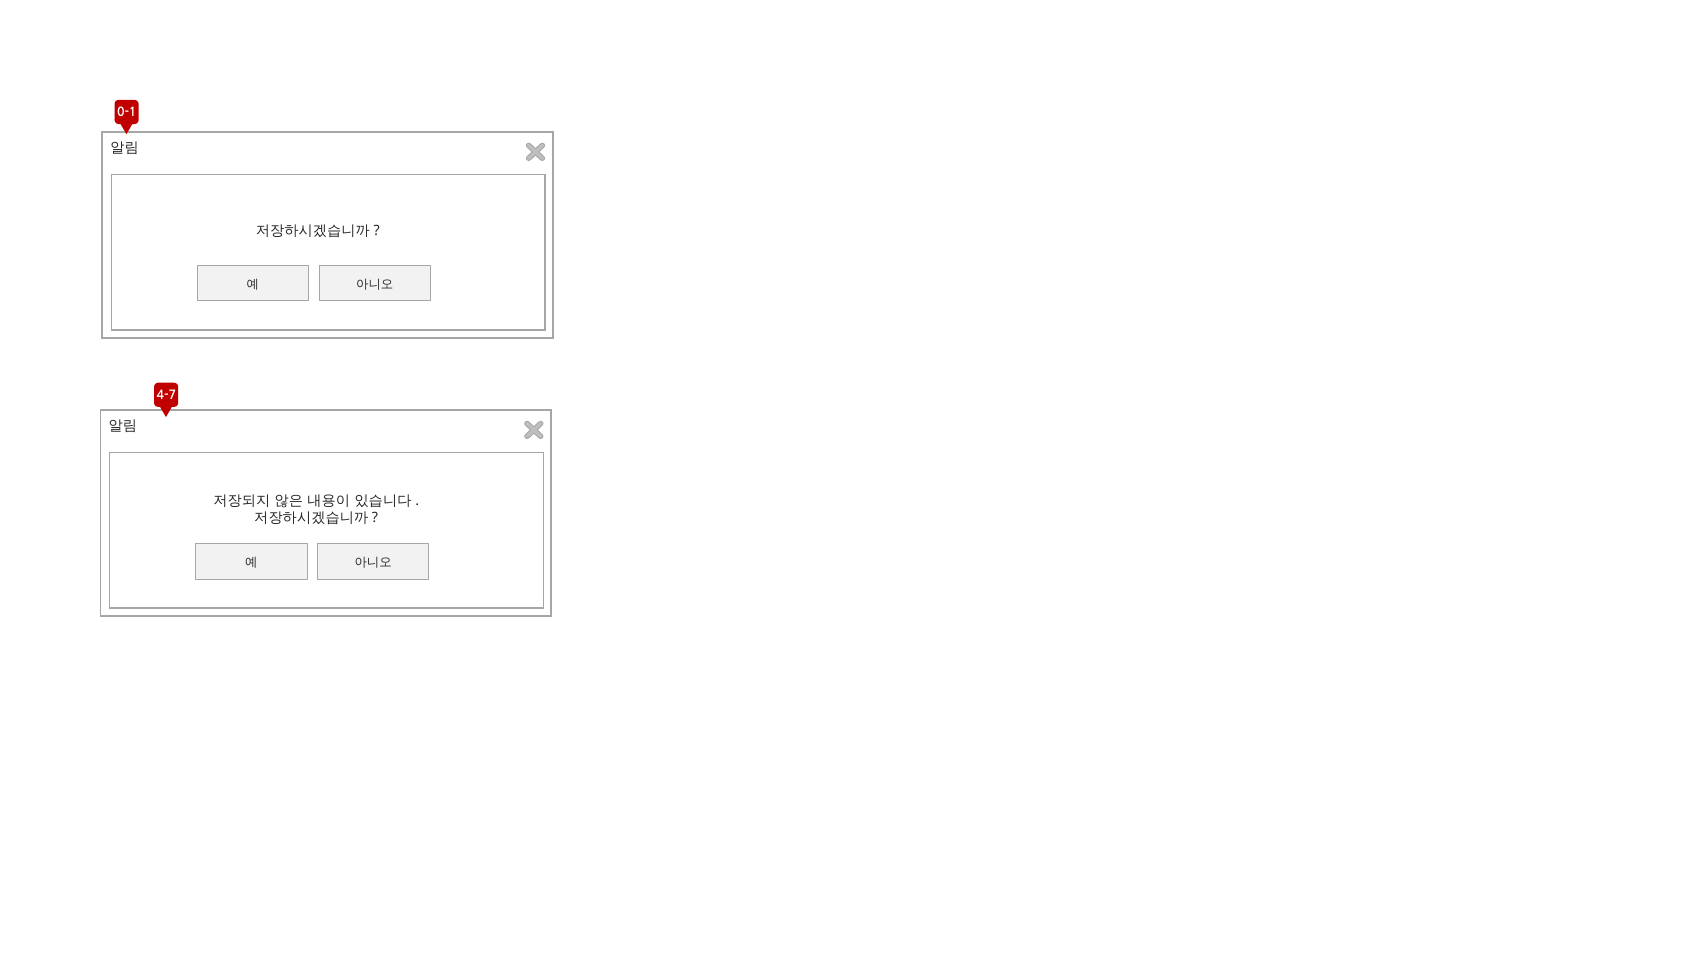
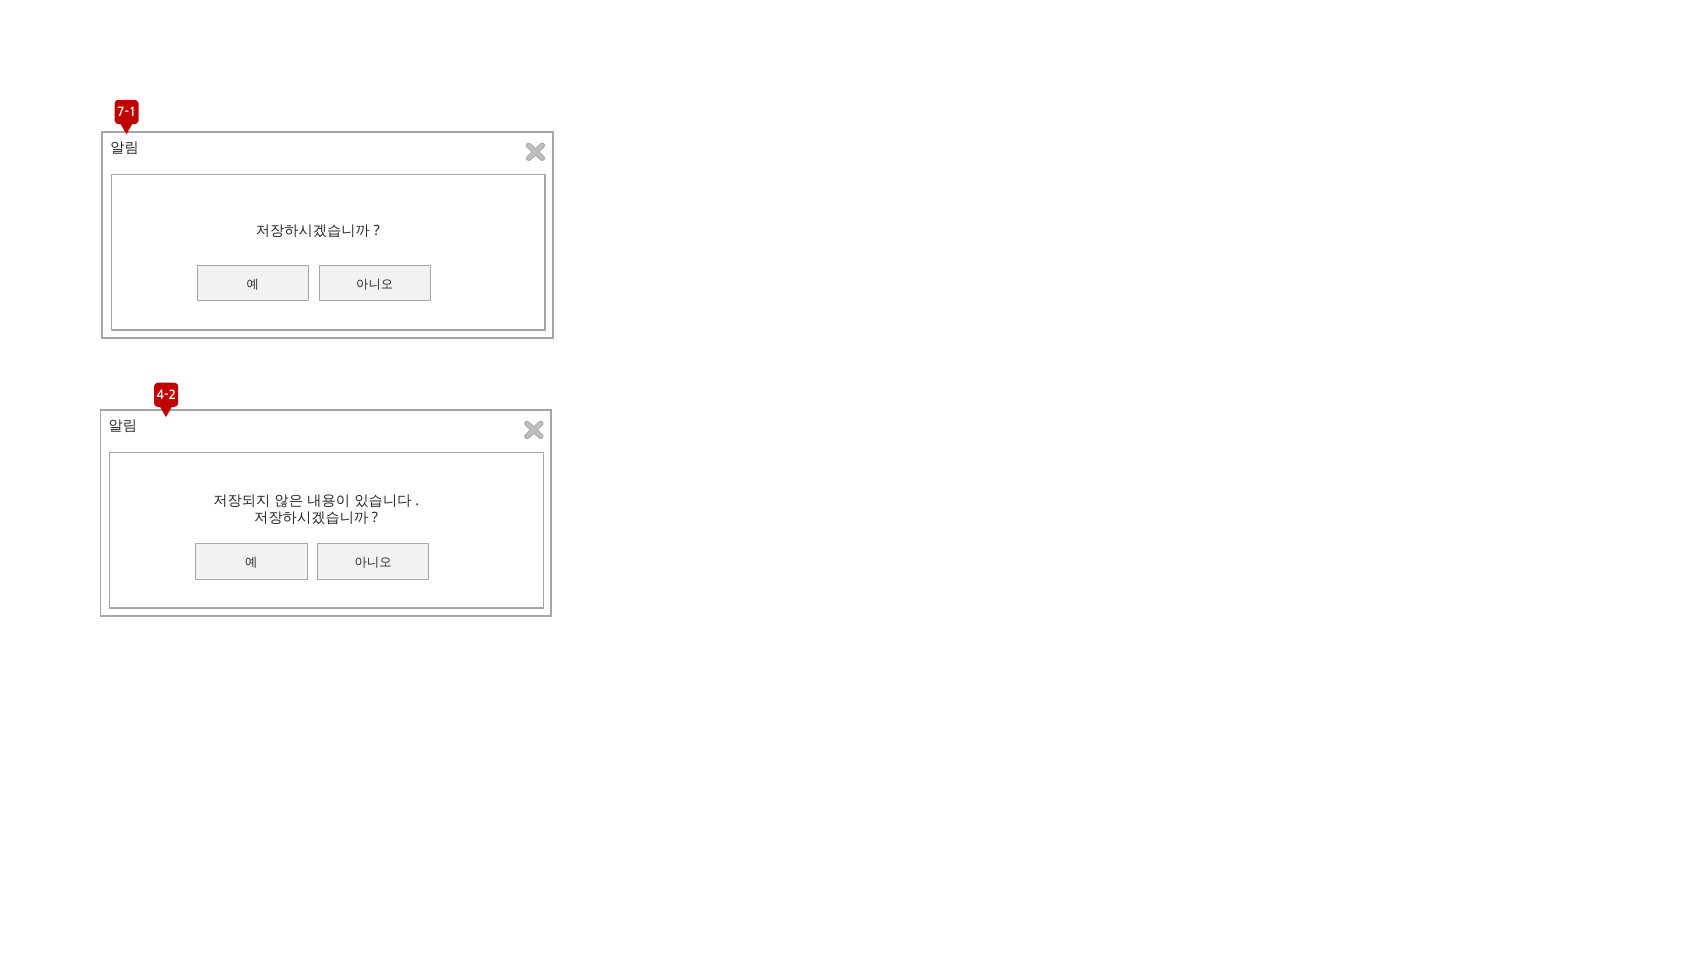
0-1: 0-1 -> 7-1
4-7: 4-7 -> 4-2
